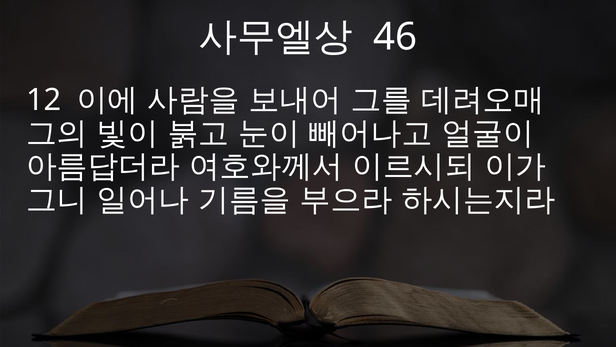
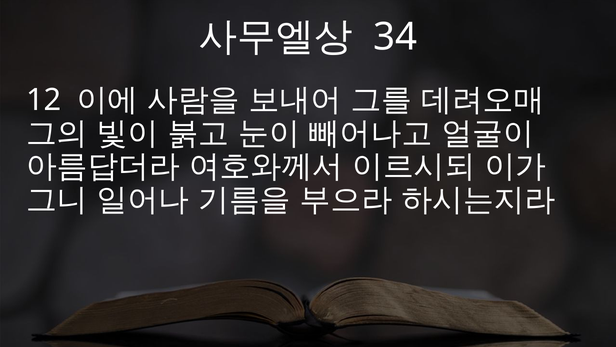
46: 46 -> 34
